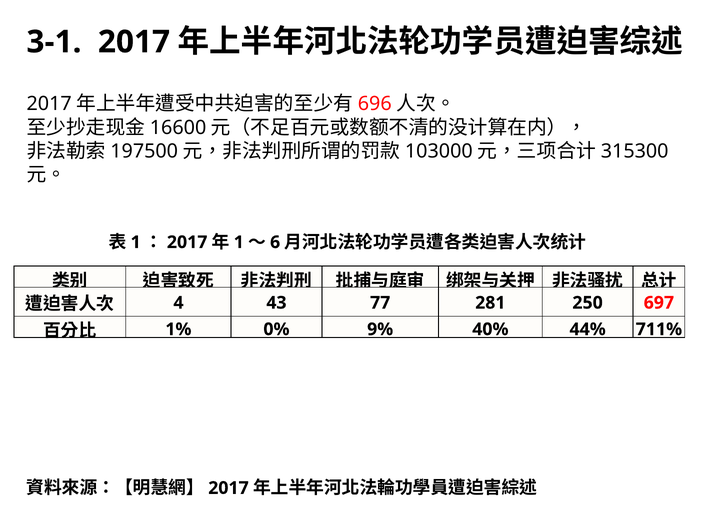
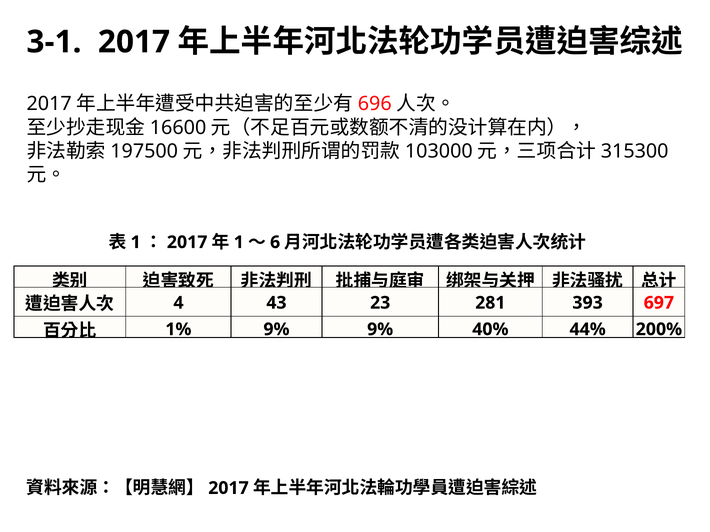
77: 77 -> 23
250: 250 -> 393
1% 0%: 0% -> 9%
711%: 711% -> 200%
